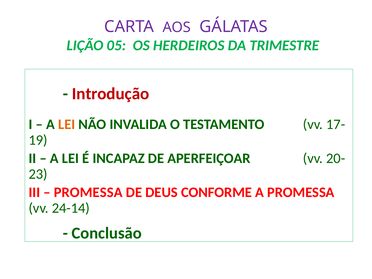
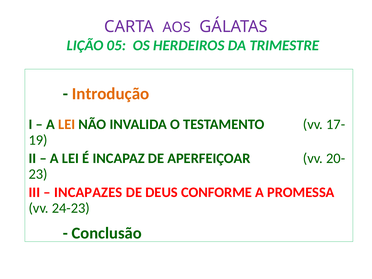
Introdução colour: red -> orange
PROMESSA at (88, 192): PROMESSA -> INCAPAZES
24-14: 24-14 -> 24-23
